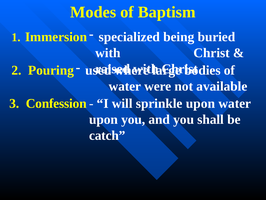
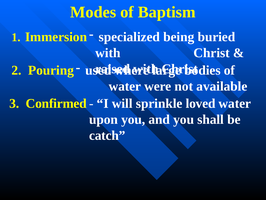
Confession: Confession -> Confirmed
sprinkle upon: upon -> loved
